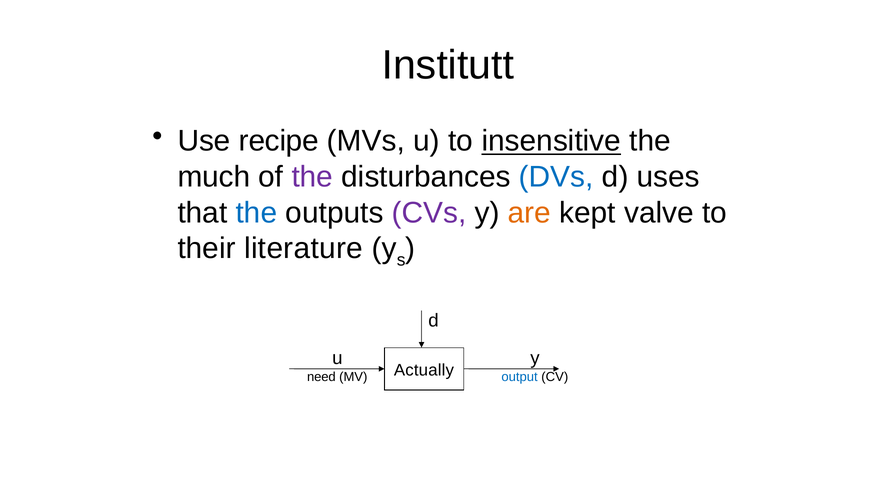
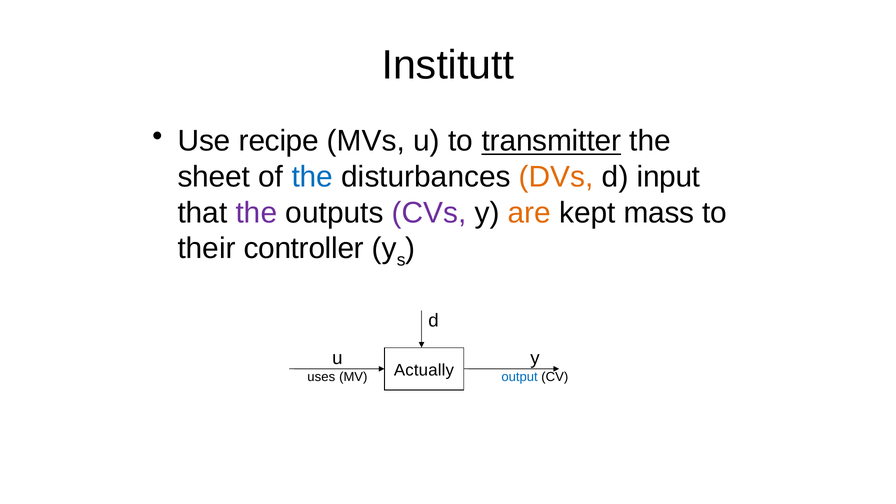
insensitive: insensitive -> transmitter
much: much -> sheet
the at (312, 177) colour: purple -> blue
DVs colour: blue -> orange
uses: uses -> input
the at (256, 213) colour: blue -> purple
valve: valve -> mass
literature: literature -> controller
need: need -> uses
